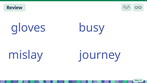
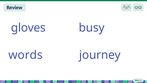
mislay: mislay -> words
